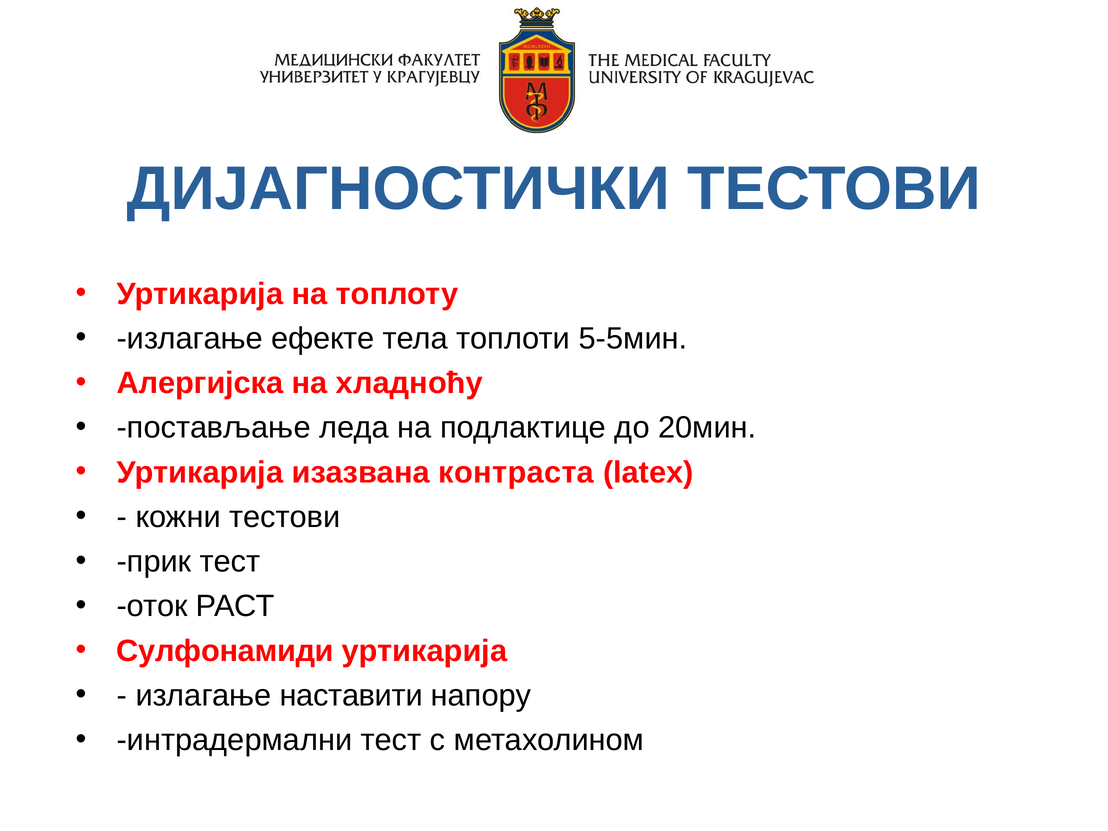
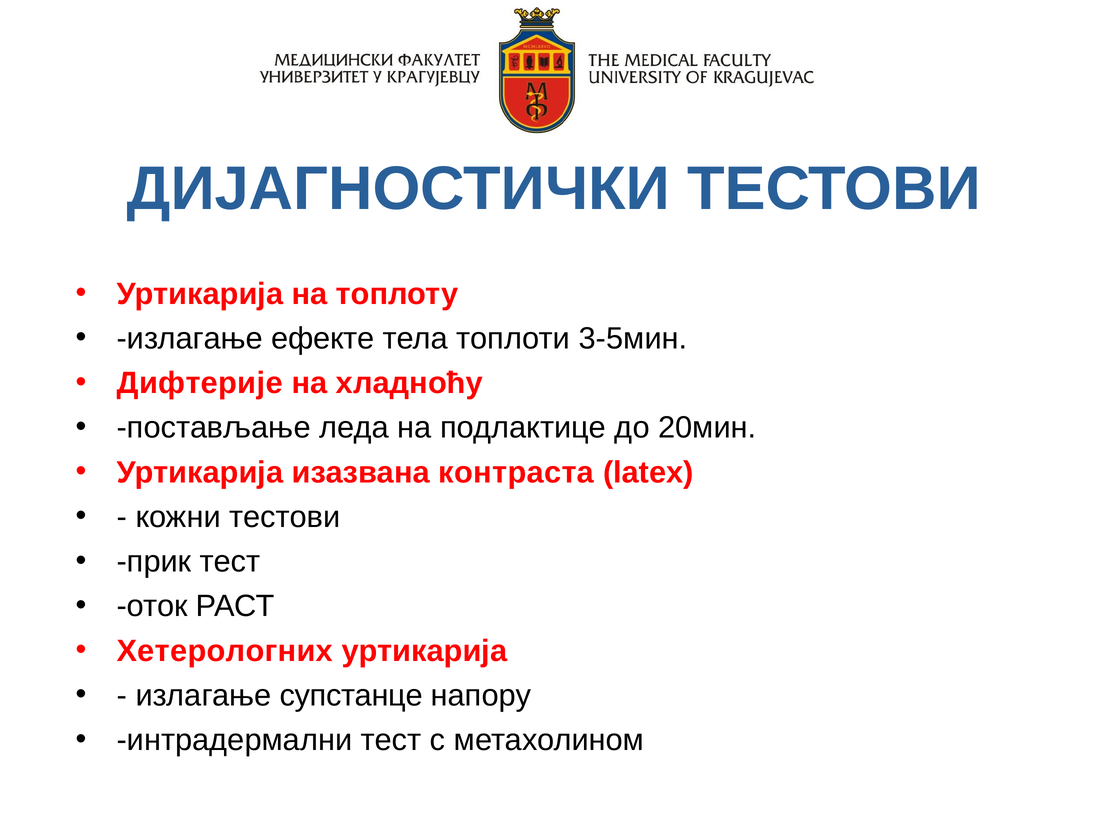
5-5мин: 5-5мин -> 3-5мин
Алергијска: Алергијска -> Дифтерије
Сулфонамиди: Сулфонамиди -> Хетерологних
наставити: наставити -> супстанце
